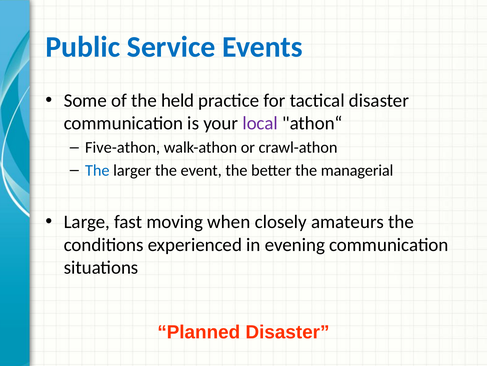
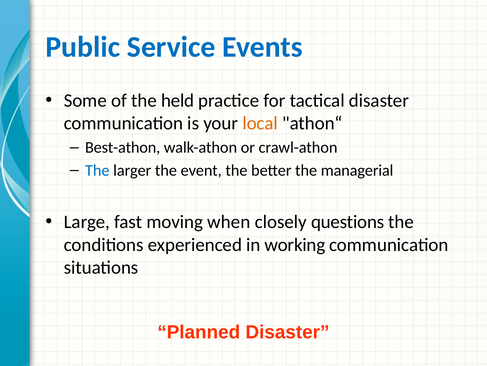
local colour: purple -> orange
Five-athon: Five-athon -> Best-athon
amateurs: amateurs -> questions
evening: evening -> working
